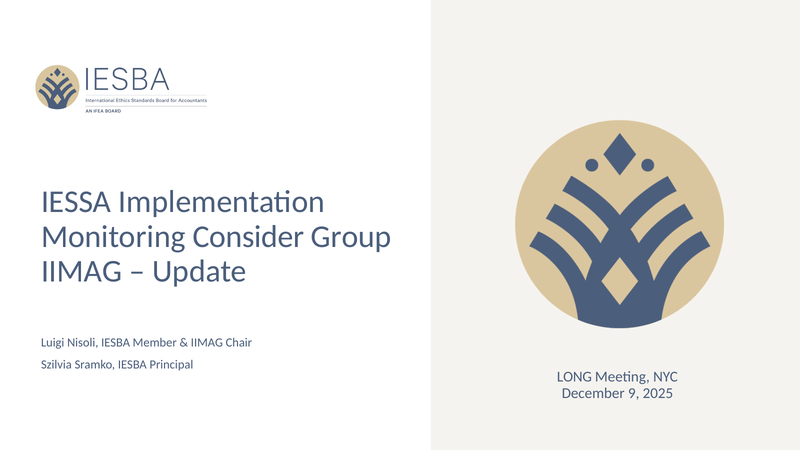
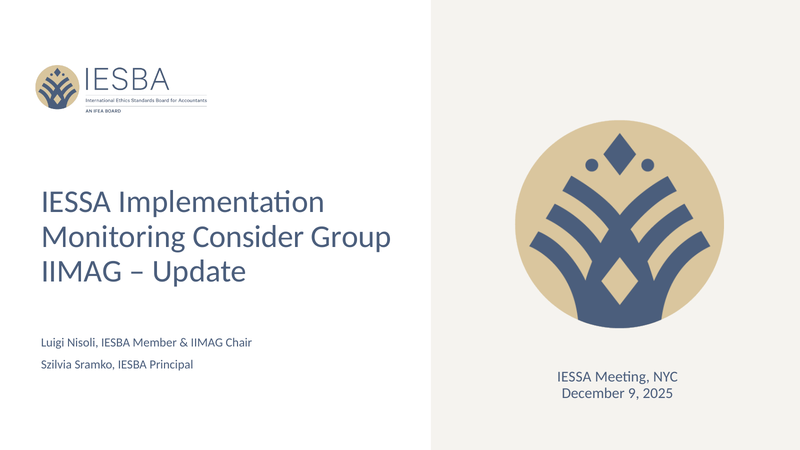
LONG at (574, 377): LONG -> IESSA
